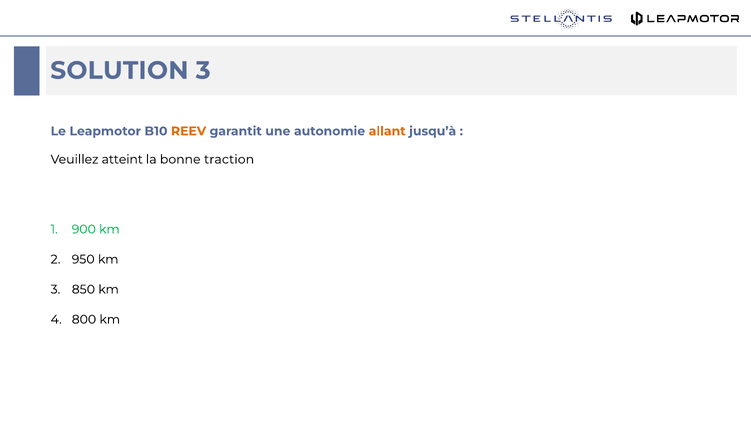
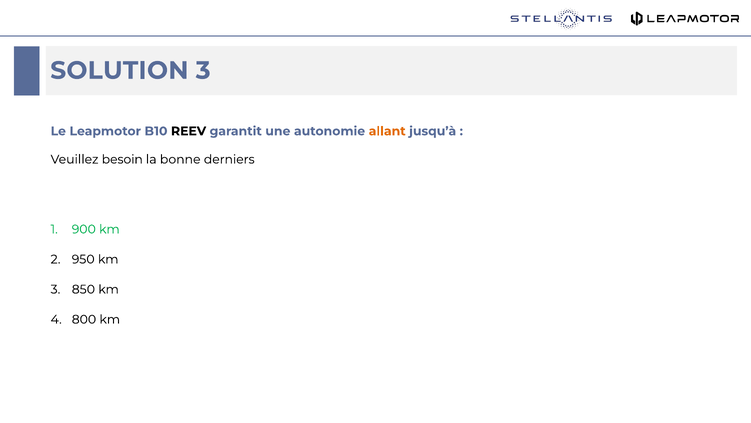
REEV colour: orange -> black
atteint: atteint -> besoin
traction: traction -> derniers
